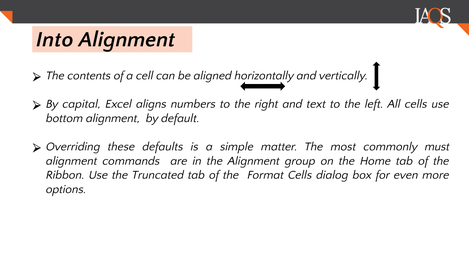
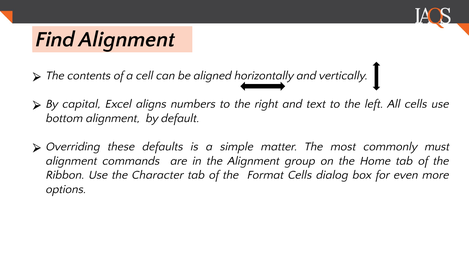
Into: Into -> Find
Truncated: Truncated -> Character
